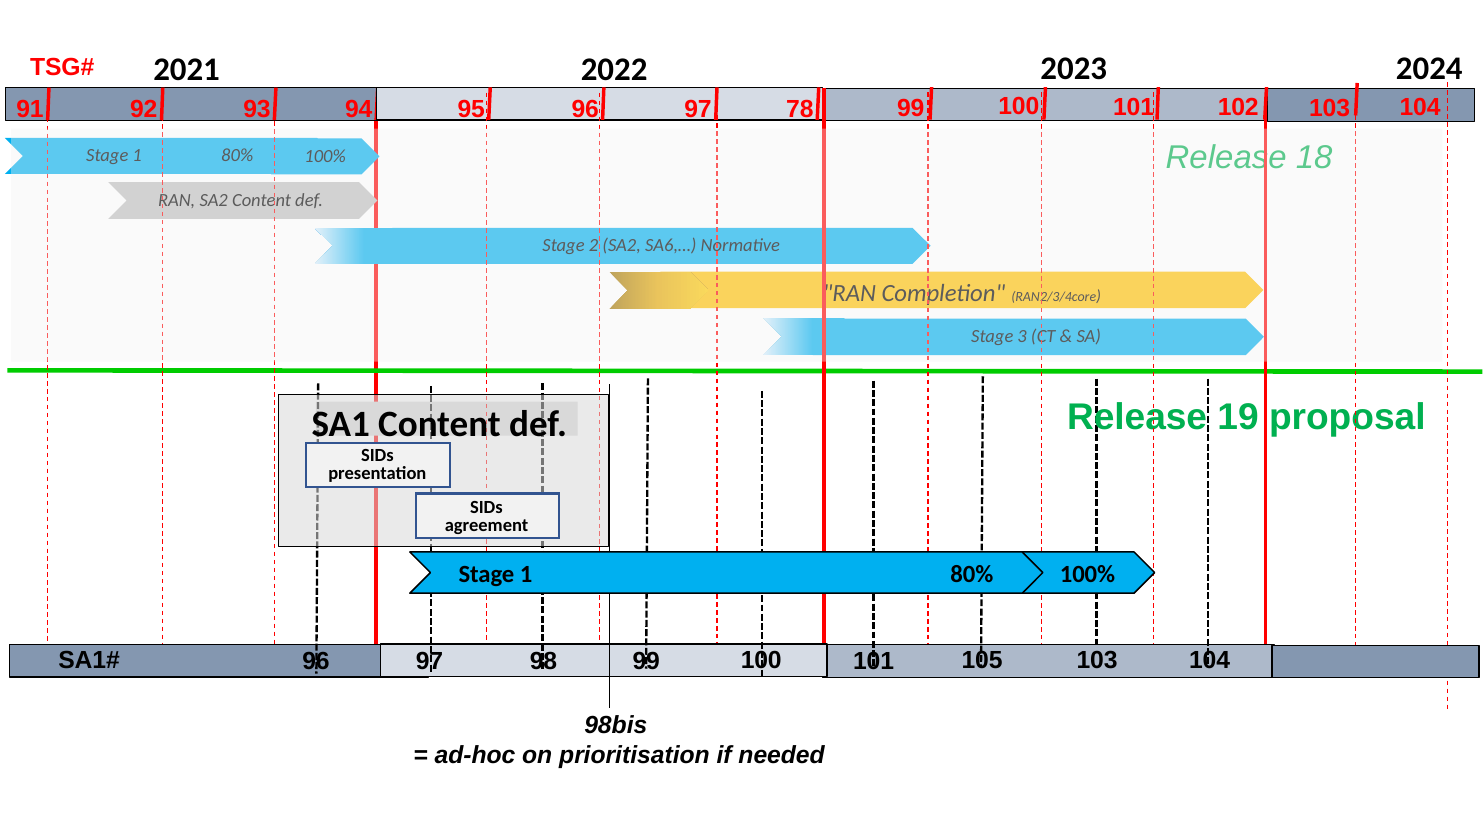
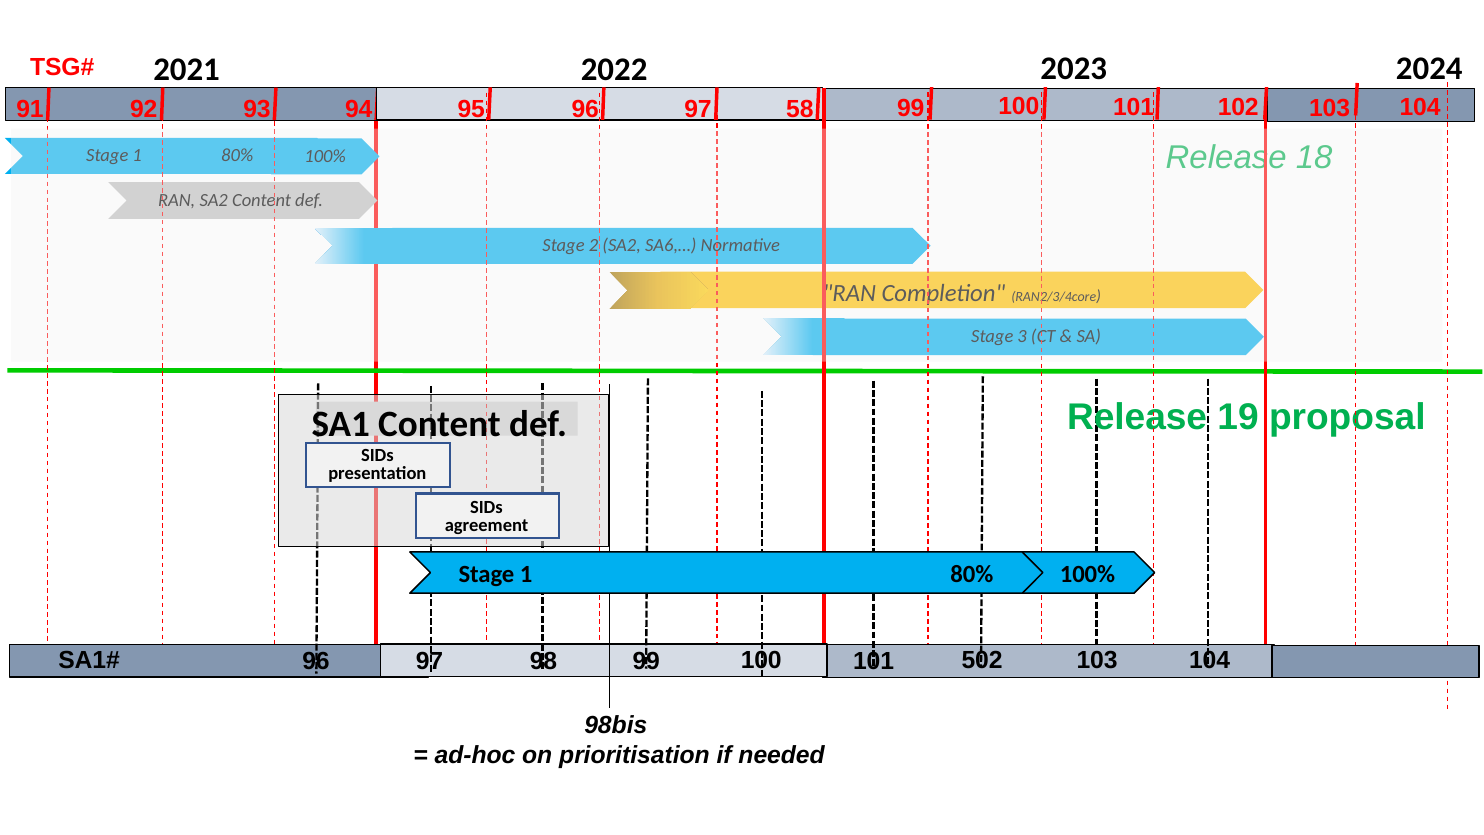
78: 78 -> 58
105: 105 -> 502
